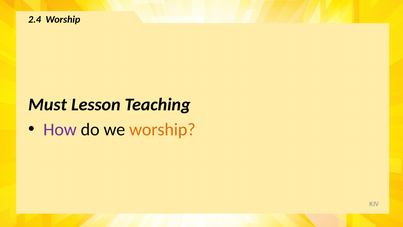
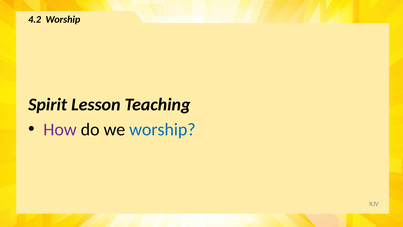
2.4: 2.4 -> 4.2
Must: Must -> Spirit
worship at (162, 130) colour: orange -> blue
